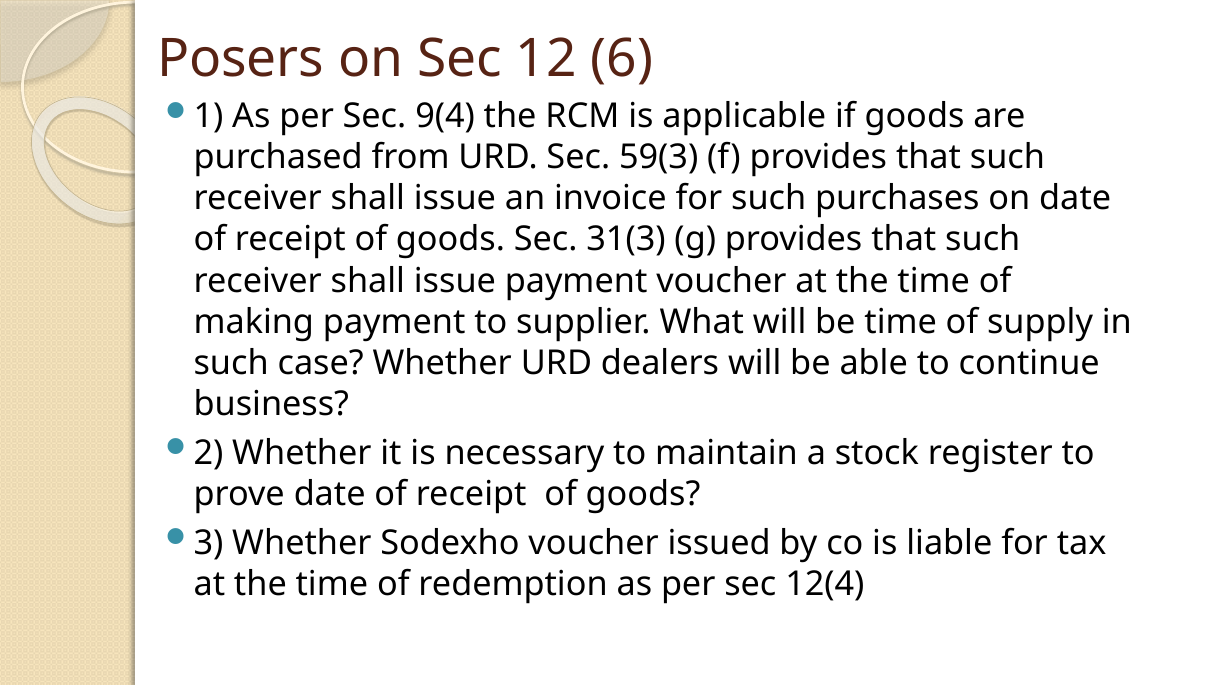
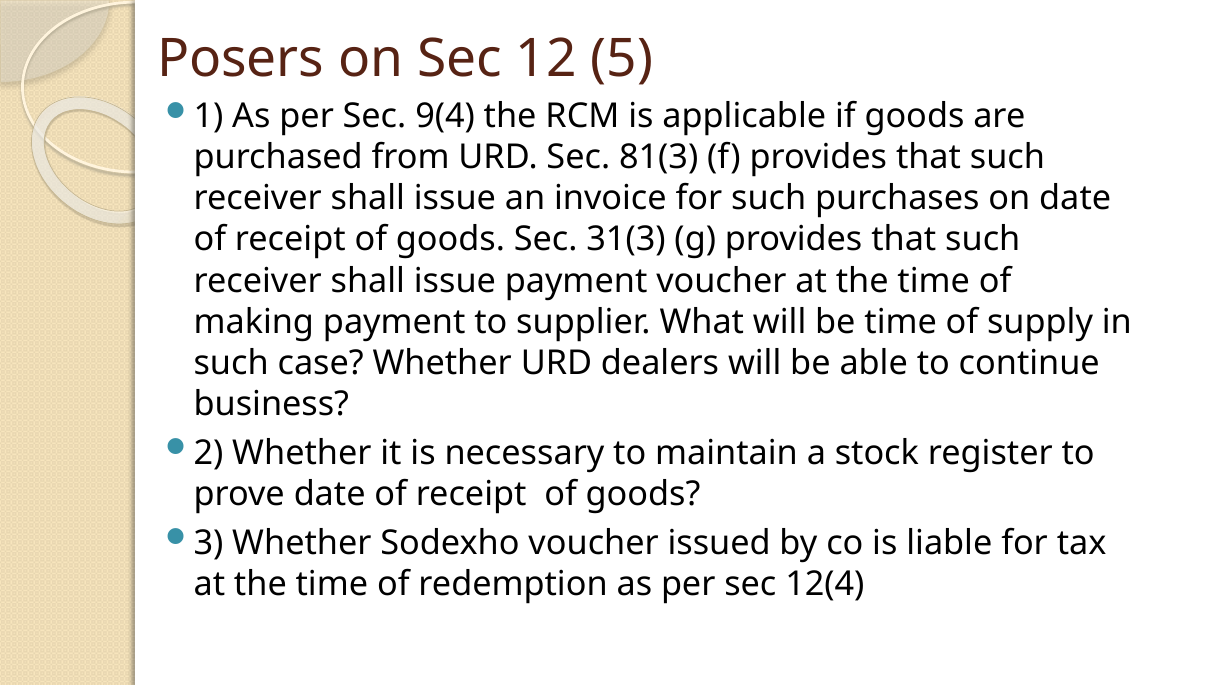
6: 6 -> 5
59(3: 59(3 -> 81(3
